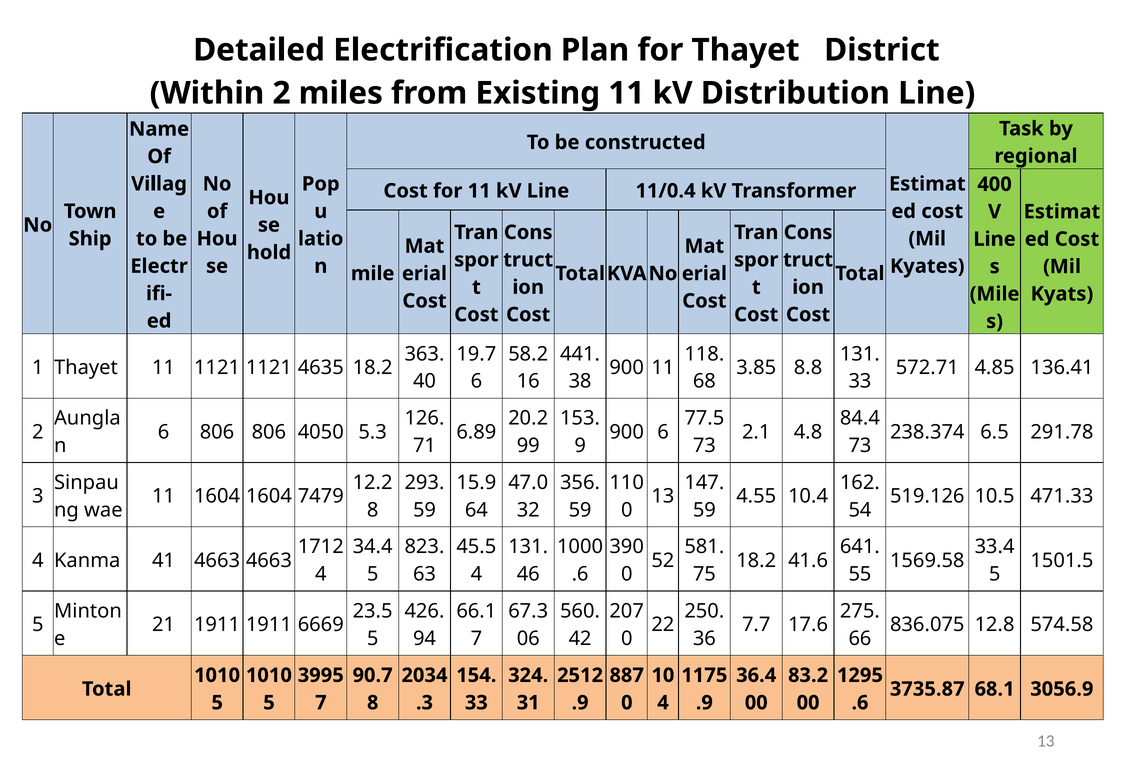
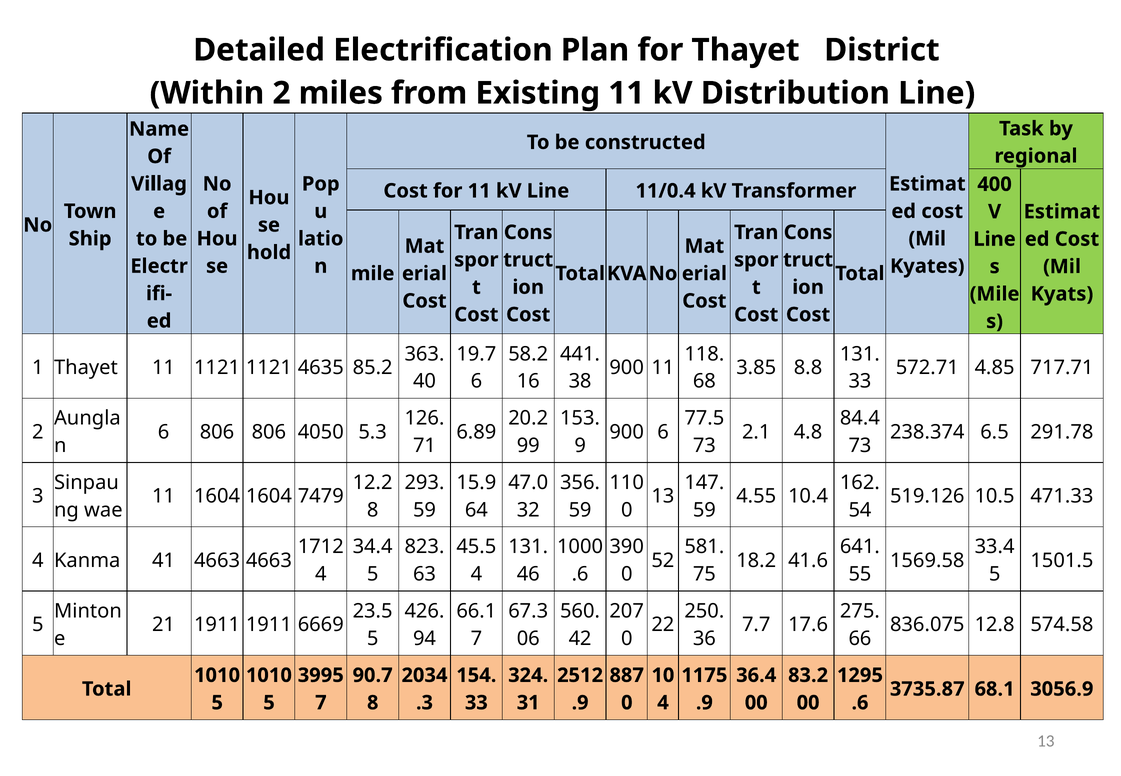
4635 18.2: 18.2 -> 85.2
136.41: 136.41 -> 717.71
